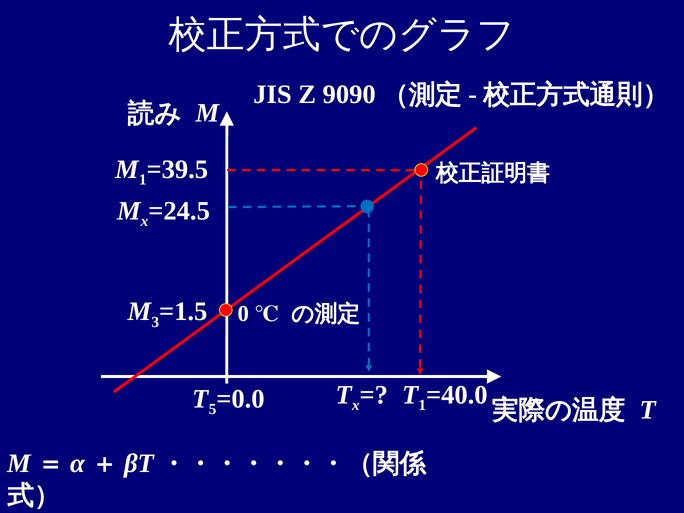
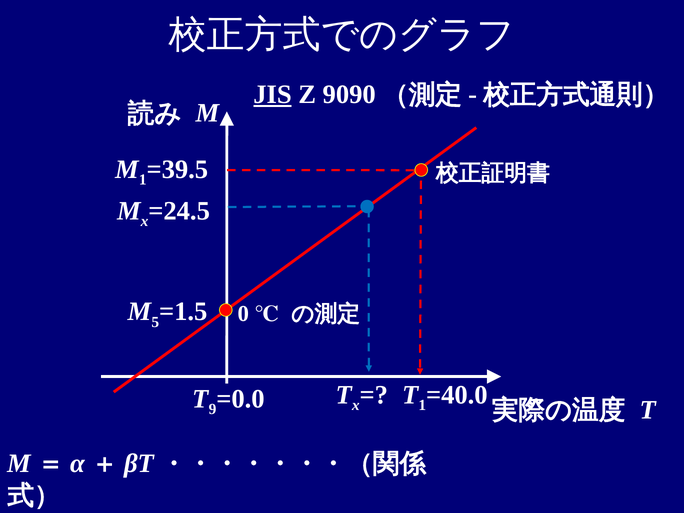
JIS underline: none -> present
3: 3 -> 5
5: 5 -> 9
